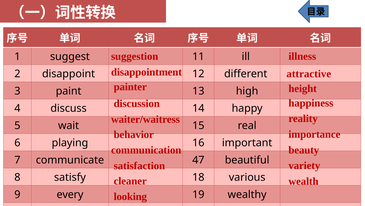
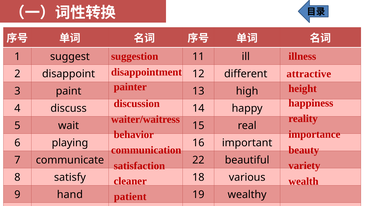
47: 47 -> 22
every: every -> hand
looking: looking -> patient
